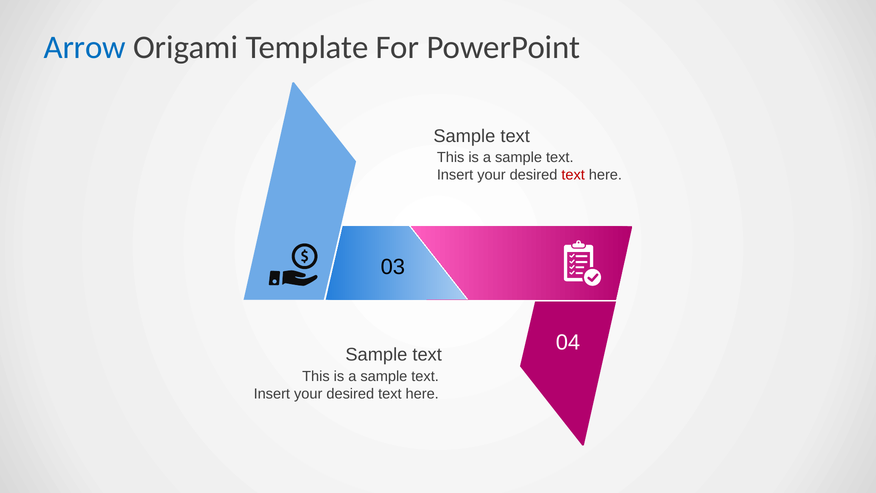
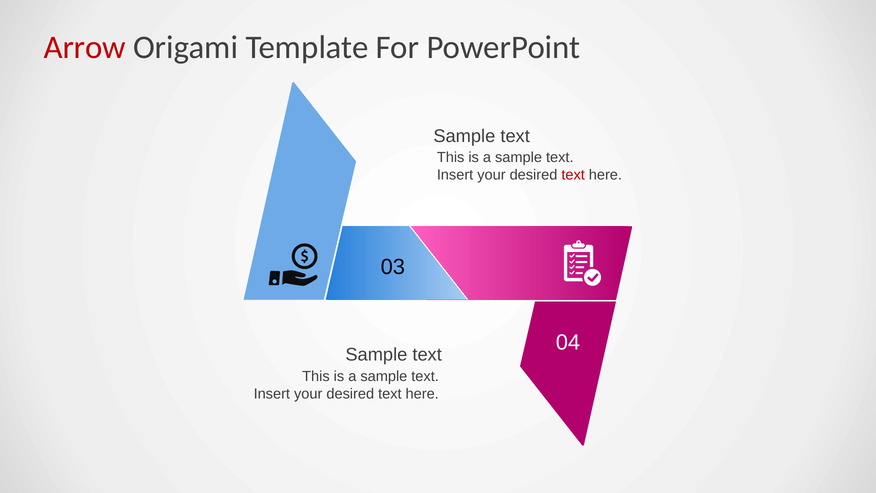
Arrow colour: blue -> red
